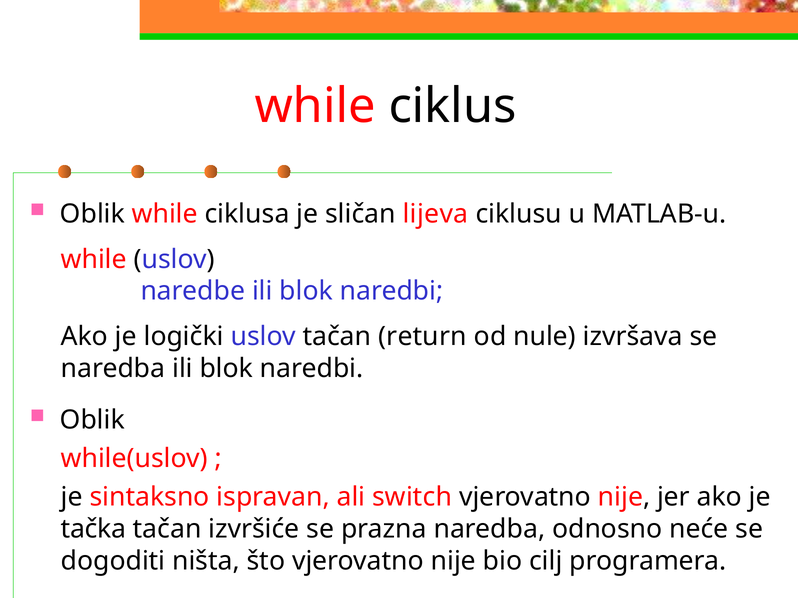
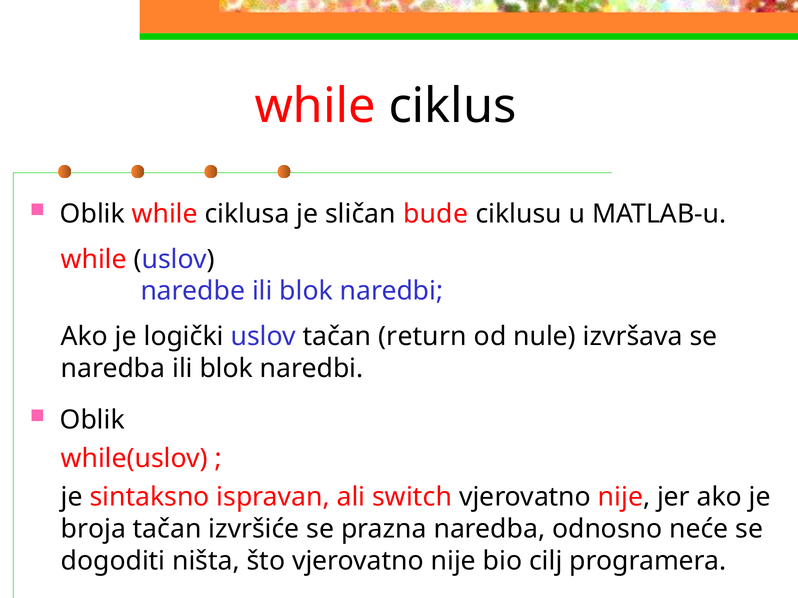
lijeva: lijeva -> bude
tačka: tačka -> broja
